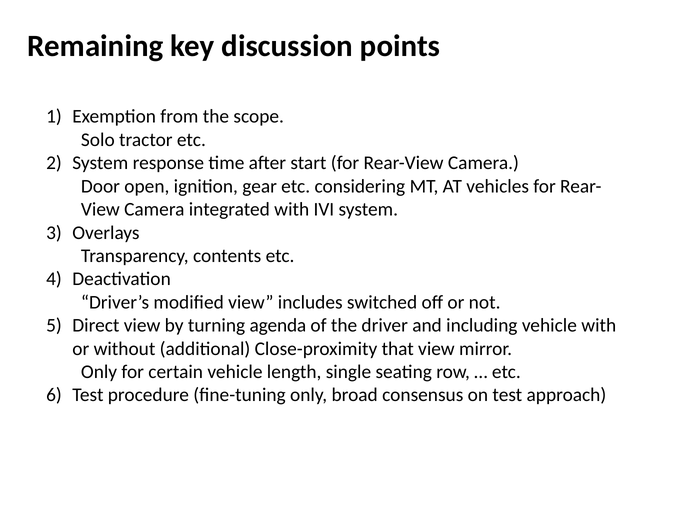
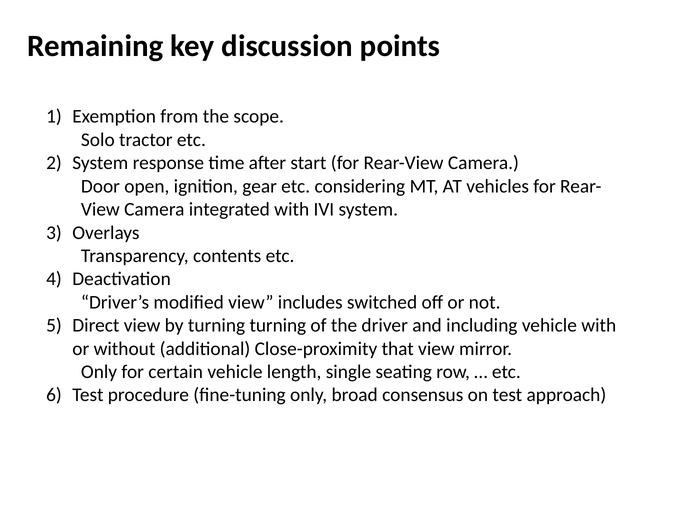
turning agenda: agenda -> turning
